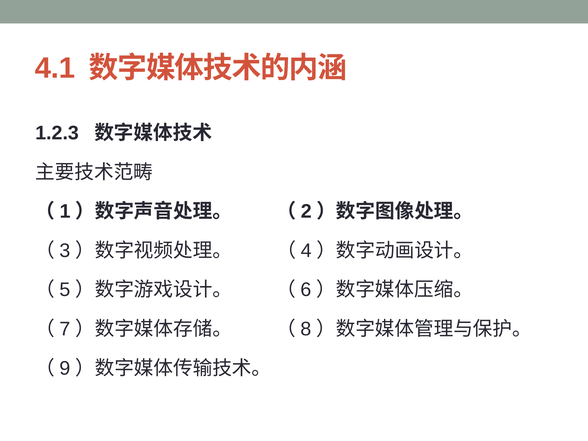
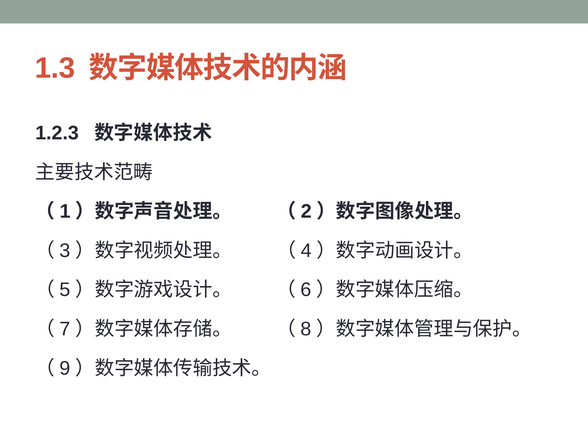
4.1: 4.1 -> 1.3
